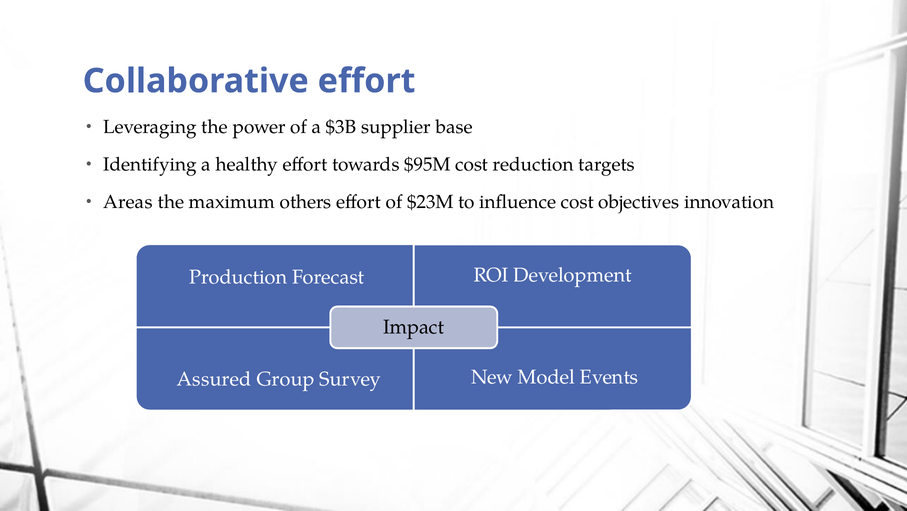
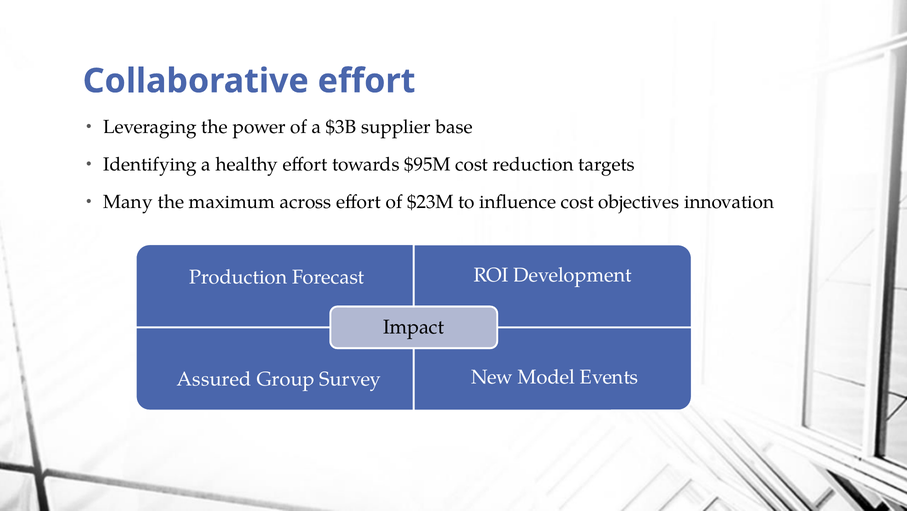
Areas: Areas -> Many
others: others -> across
